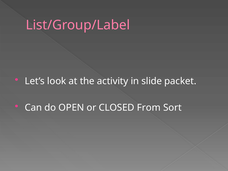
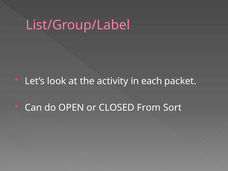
slide: slide -> each
